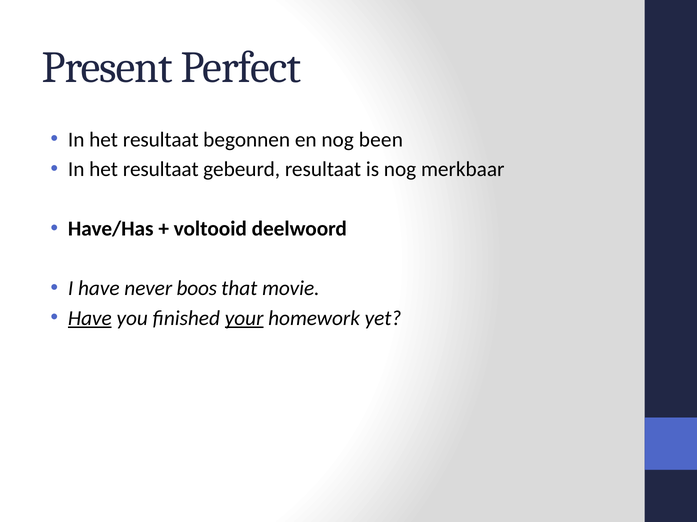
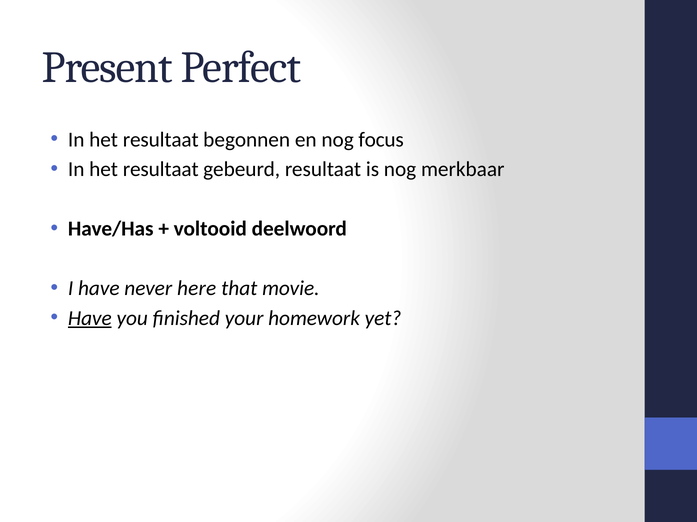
been: been -> focus
boos: boos -> here
your underline: present -> none
